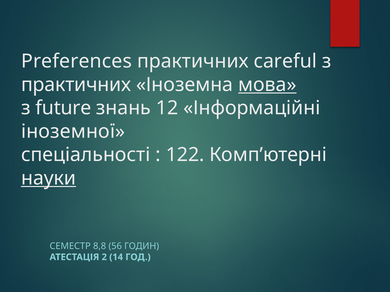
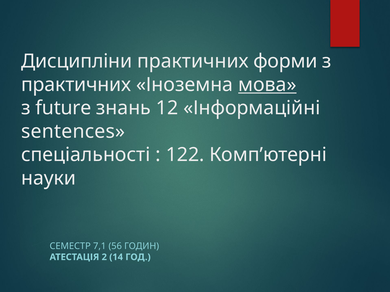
Preferences: Preferences -> Дисципліни
careful: careful -> форми
іноземної: іноземної -> sentences
науки underline: present -> none
8,8: 8,8 -> 7,1
